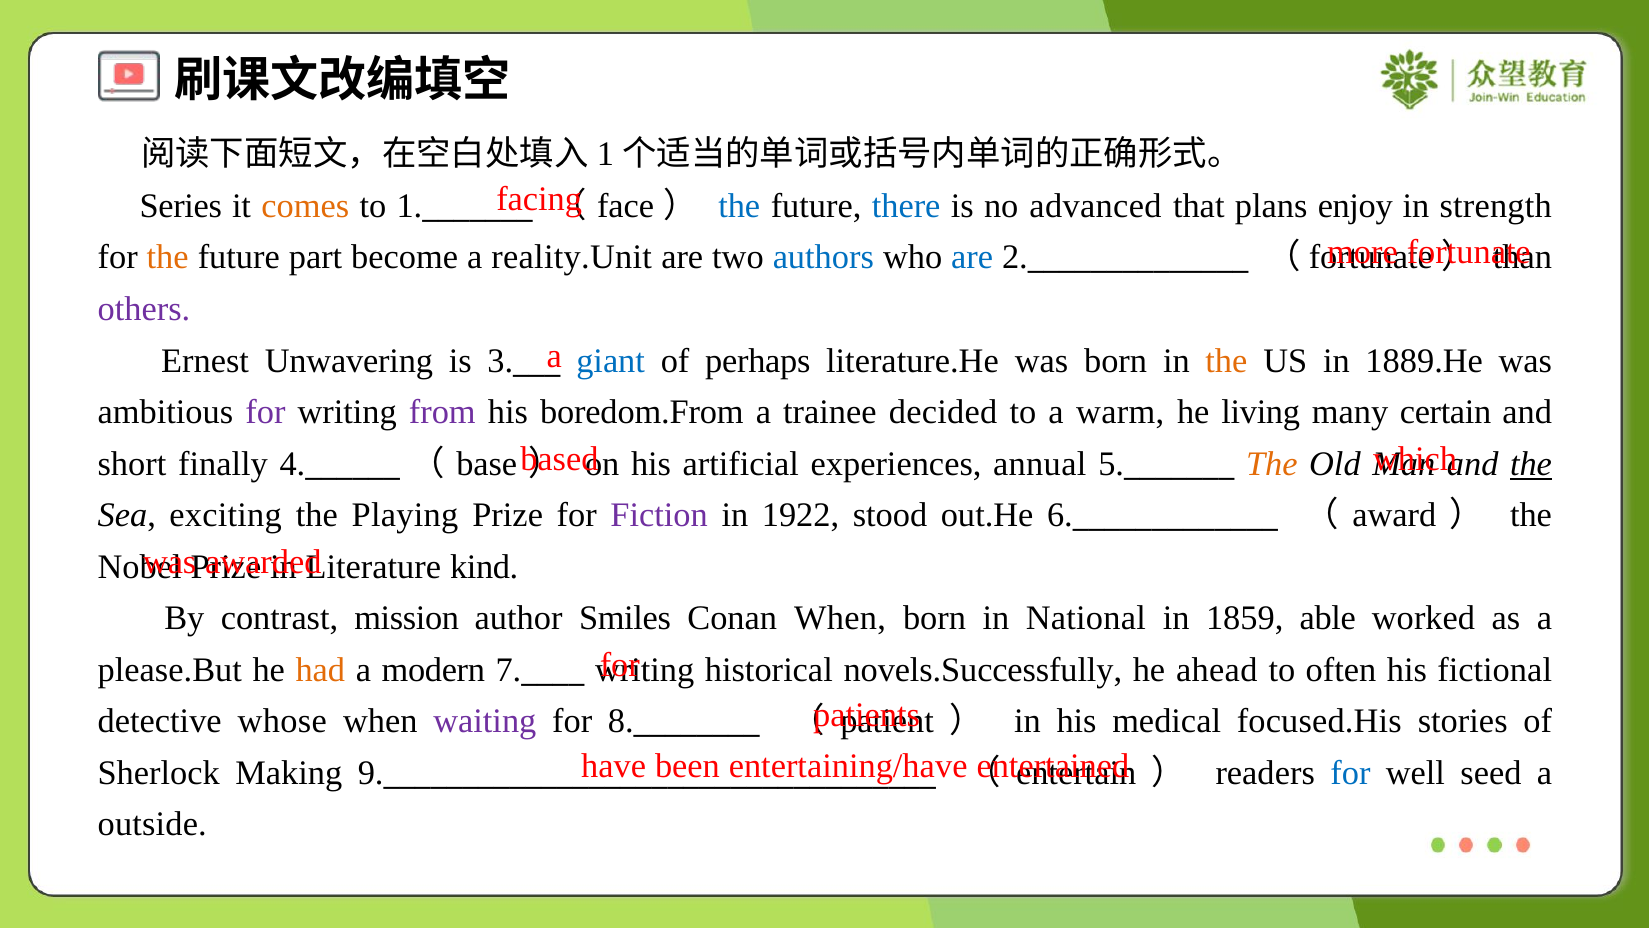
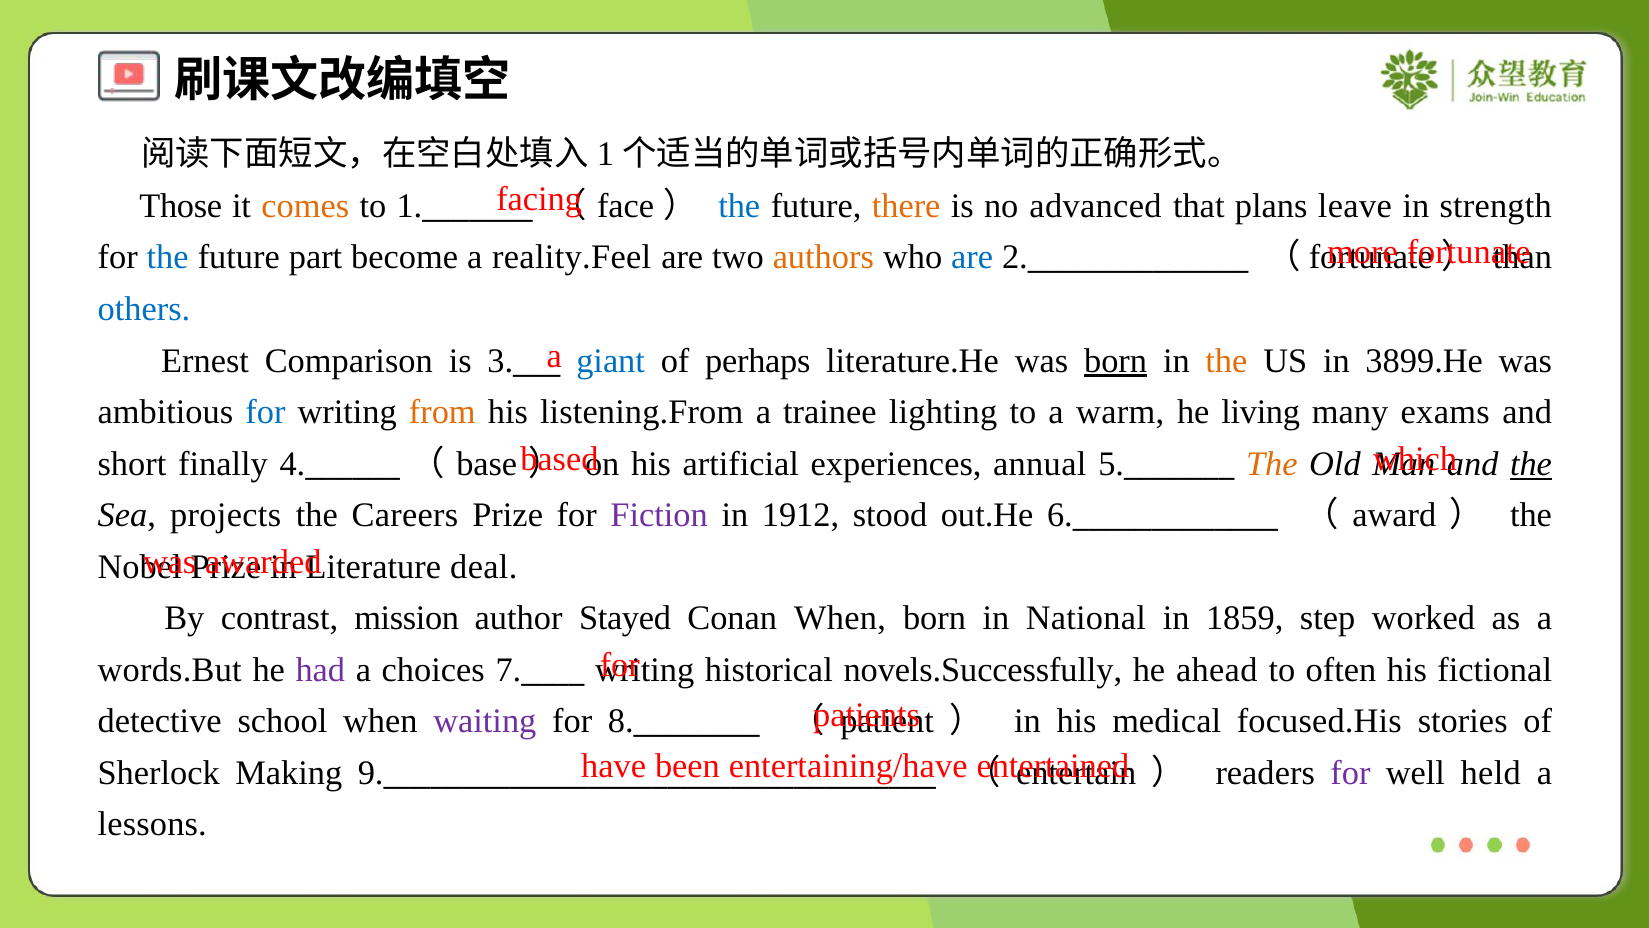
Series: Series -> Those
there colour: blue -> orange
enjoy: enjoy -> leave
the at (168, 258) colour: orange -> blue
reality.Unit: reality.Unit -> reality.Feel
authors colour: blue -> orange
others colour: purple -> blue
Unwavering: Unwavering -> Comparison
born at (1116, 361) underline: none -> present
1889.He: 1889.He -> 3899.He
for at (265, 412) colour: purple -> blue
from colour: purple -> orange
boredom.From: boredom.From -> listening.From
decided: decided -> lighting
certain: certain -> exams
exciting: exciting -> projects
Playing: Playing -> Careers
1922: 1922 -> 1912
kind: kind -> deal
Smiles: Smiles -> Stayed
able: able -> step
please.But: please.But -> words.But
had colour: orange -> purple
modern: modern -> choices
whose: whose -> school
for at (1350, 773) colour: blue -> purple
seed: seed -> held
outside: outside -> lessons
